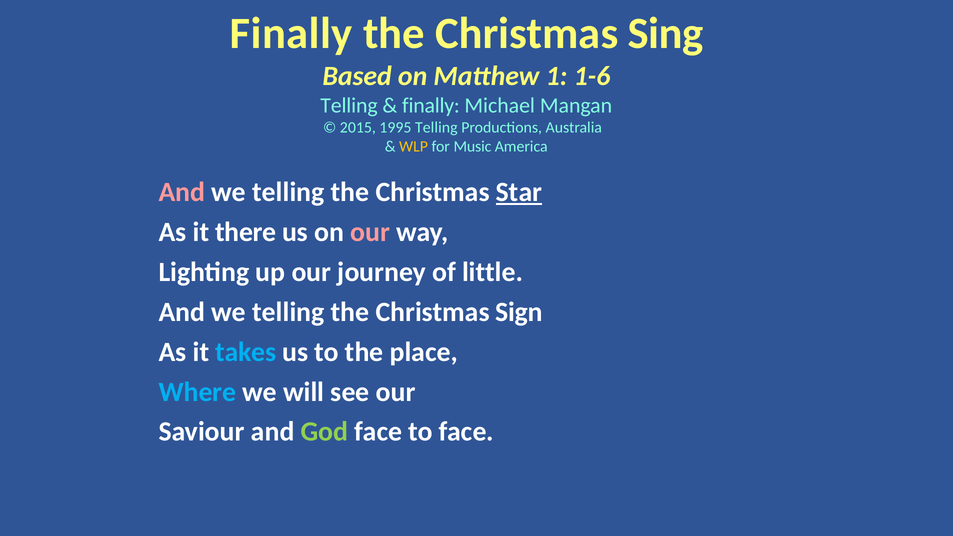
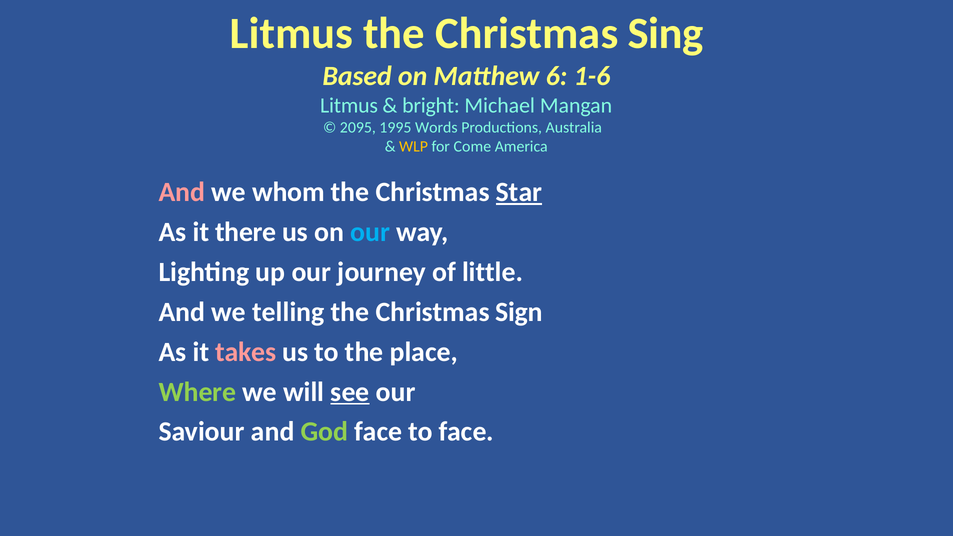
Finally at (291, 34): Finally -> Litmus
1: 1 -> 6
Telling at (349, 105): Telling -> Litmus
finally at (431, 105): finally -> bright
2015: 2015 -> 2095
1995 Telling: Telling -> Words
Music: Music -> Come
telling at (288, 192): telling -> whom
our at (370, 232) colour: pink -> light blue
takes colour: light blue -> pink
Where colour: light blue -> light green
see underline: none -> present
